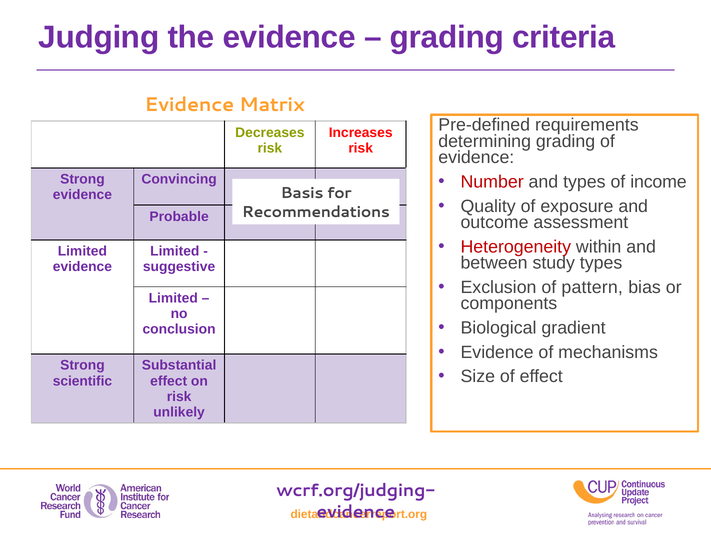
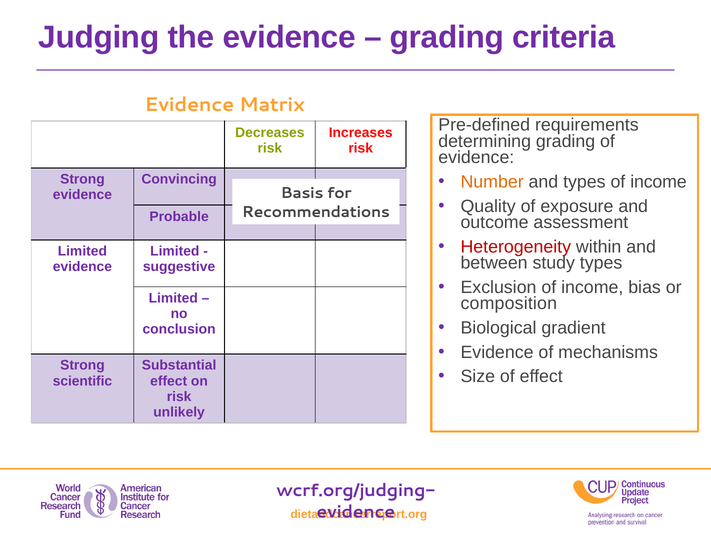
Number colour: red -> orange
Exclusion of pattern: pattern -> income
components: components -> composition
